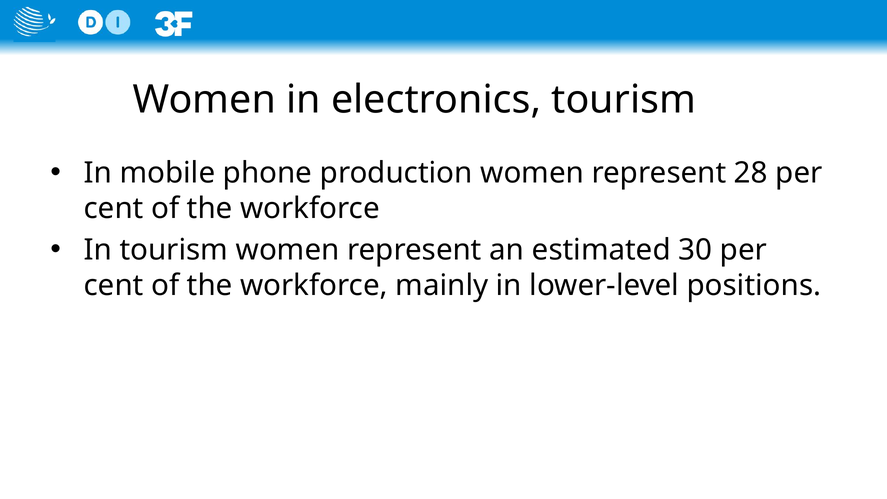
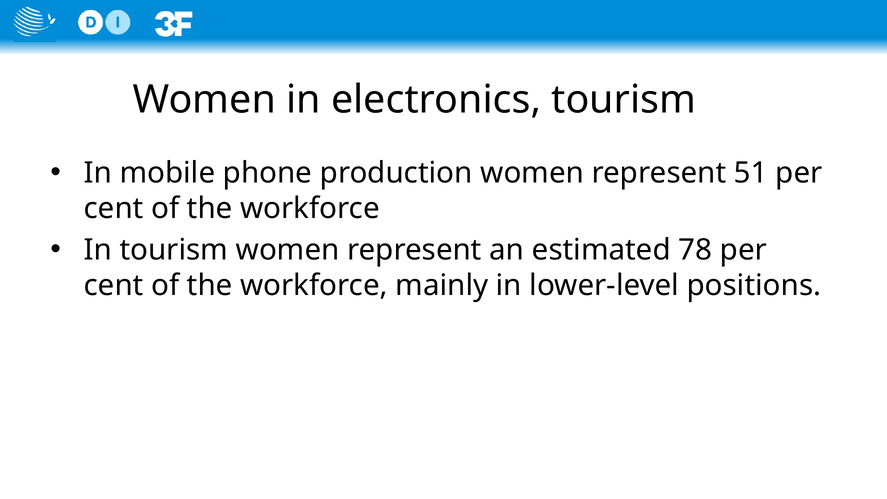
28: 28 -> 51
30: 30 -> 78
